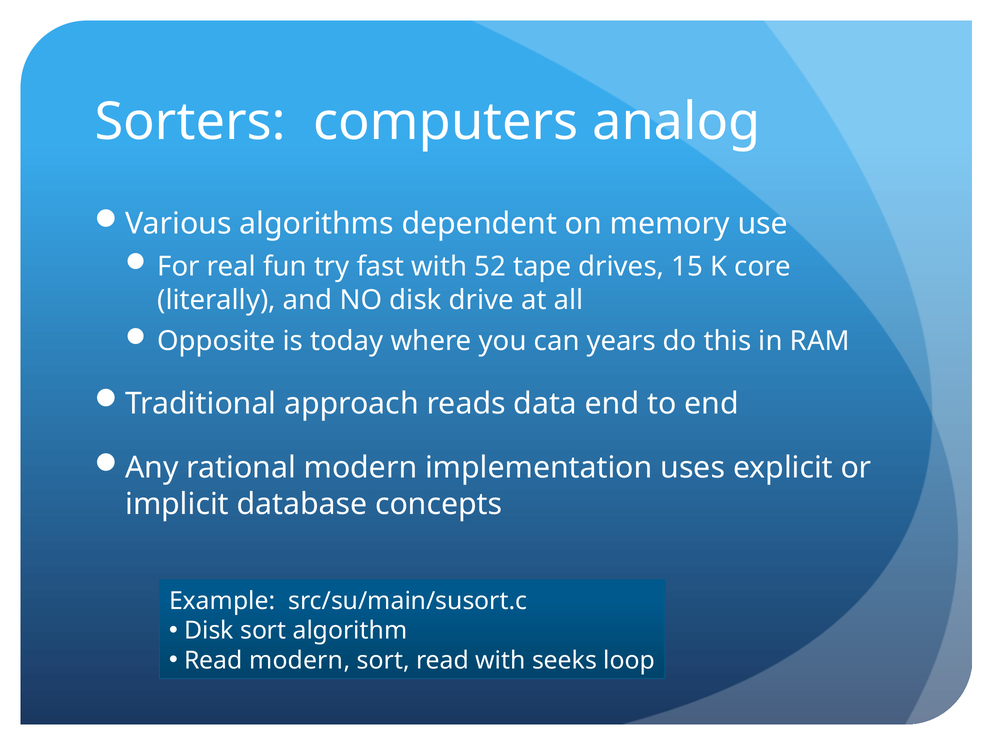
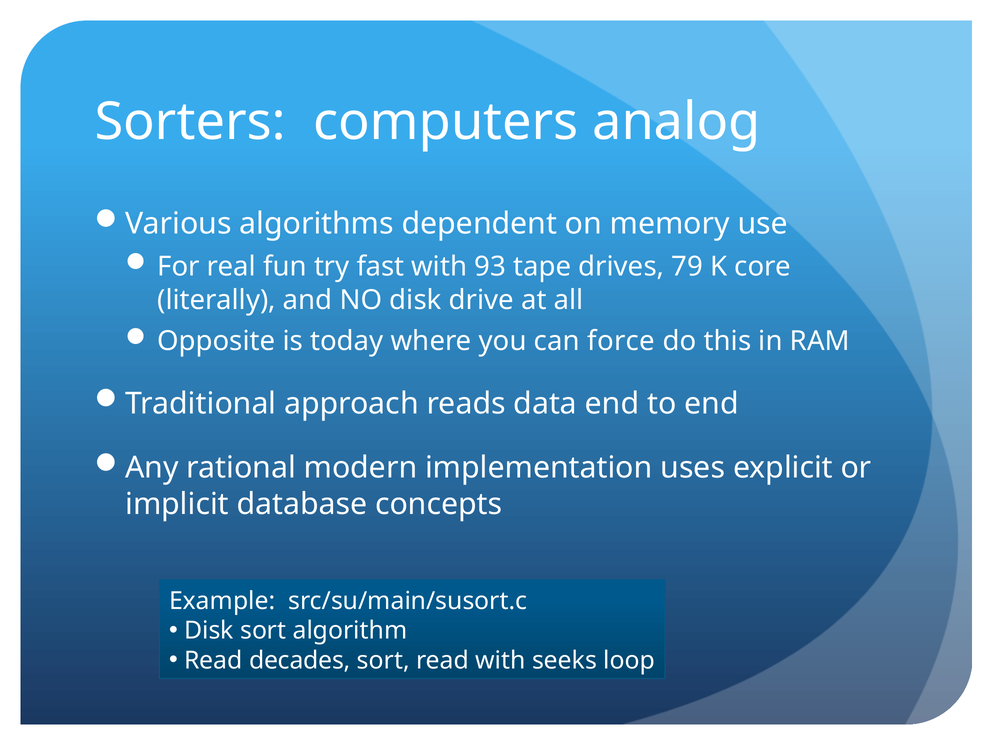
52: 52 -> 93
15: 15 -> 79
years: years -> force
Read modern: modern -> decades
